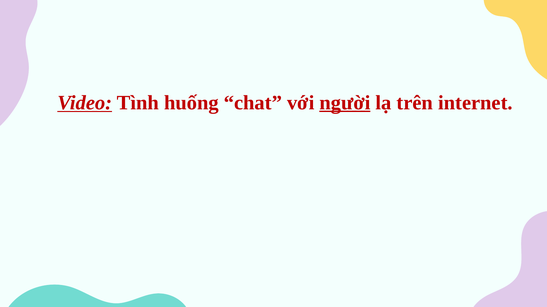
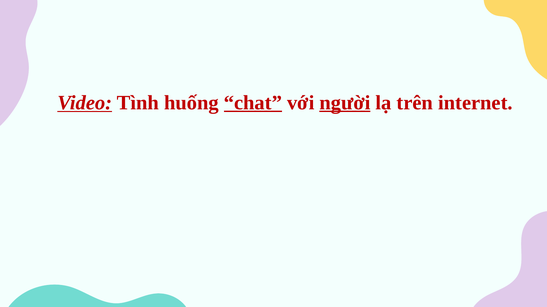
chat underline: none -> present
